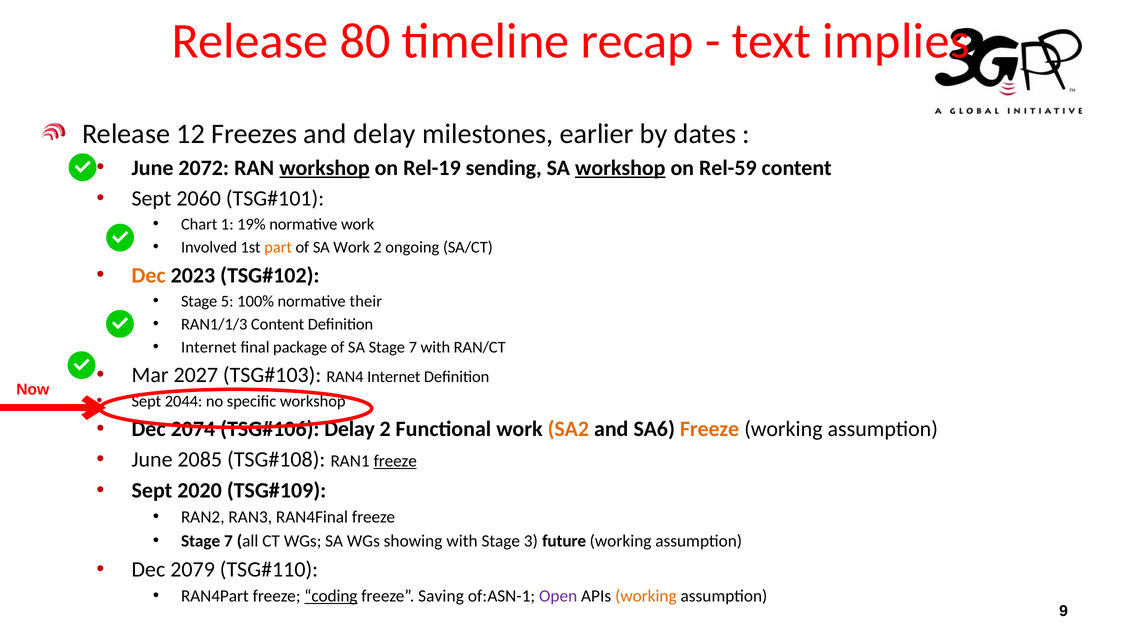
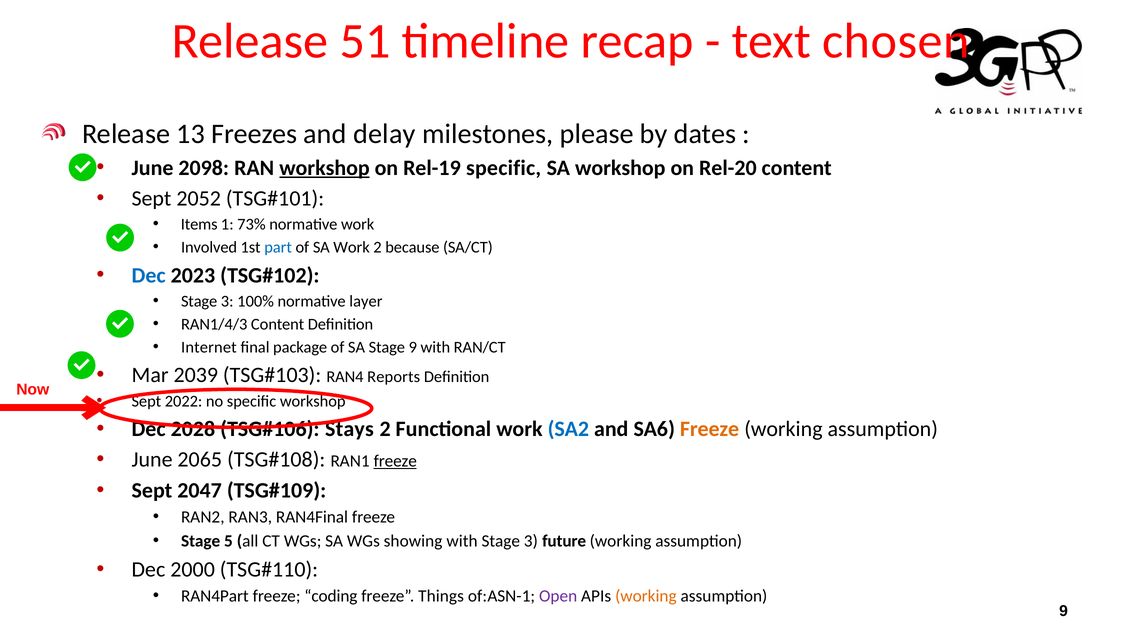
80: 80 -> 51
implies: implies -> chosen
12: 12 -> 13
earlier: earlier -> please
2072: 2072 -> 2098
Rel-19 sending: sending -> specific
workshop at (620, 168) underline: present -> none
Rel-59: Rel-59 -> Rel-20
2060: 2060 -> 2052
Chart: Chart -> Items
19%: 19% -> 73%
part colour: orange -> blue
ongoing: ongoing -> because
Dec at (149, 275) colour: orange -> blue
5 at (227, 301): 5 -> 3
their: their -> layer
RAN1/1/3: RAN1/1/3 -> RAN1/4/3
SA Stage 7: 7 -> 9
2027: 2027 -> 2039
RAN4 Internet: Internet -> Reports
2044: 2044 -> 2022
2074: 2074 -> 2028
Delay at (350, 429): Delay -> Stays
SA2 colour: orange -> blue
2085: 2085 -> 2065
2020: 2020 -> 2047
7 at (228, 541): 7 -> 5
2079: 2079 -> 2000
coding underline: present -> none
Saving: Saving -> Things
